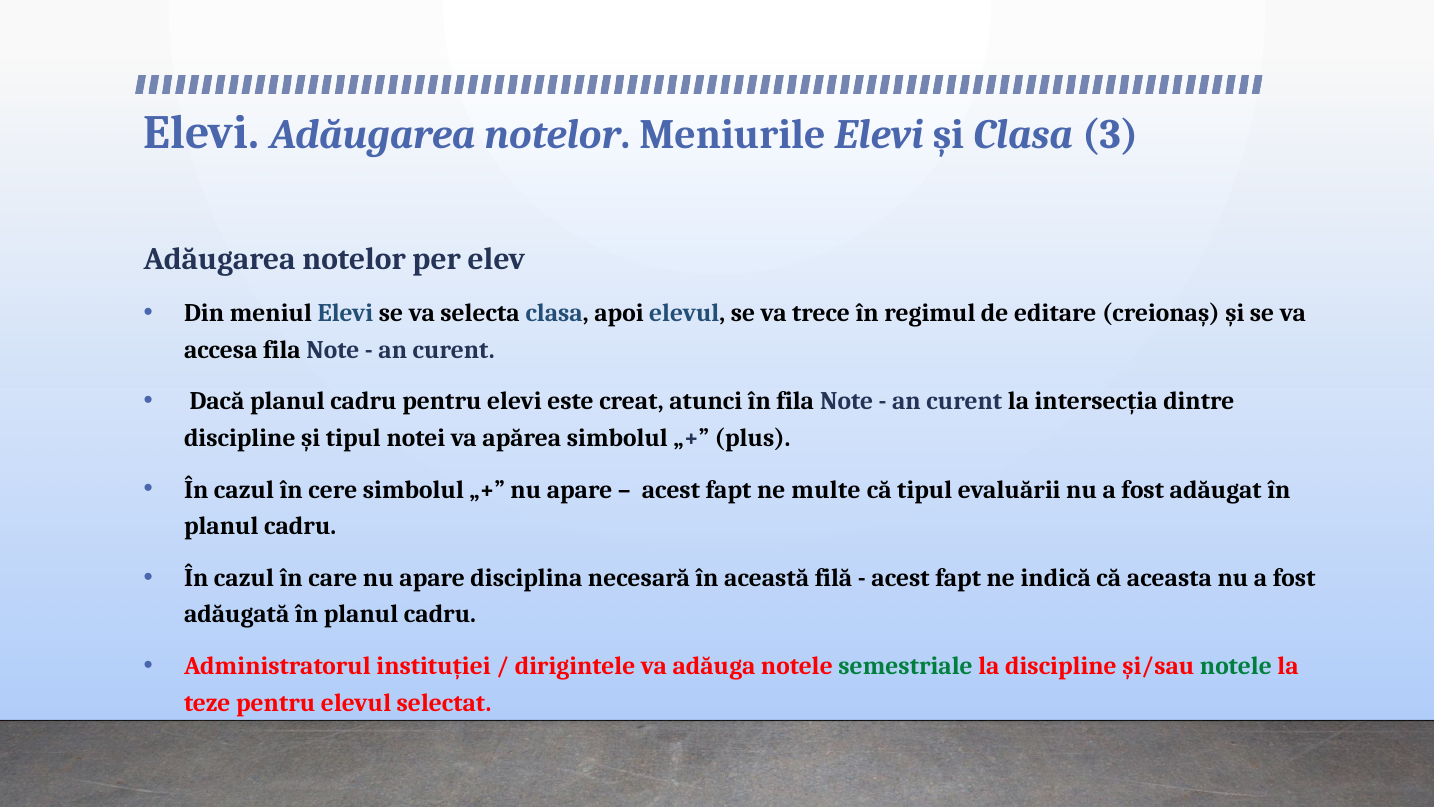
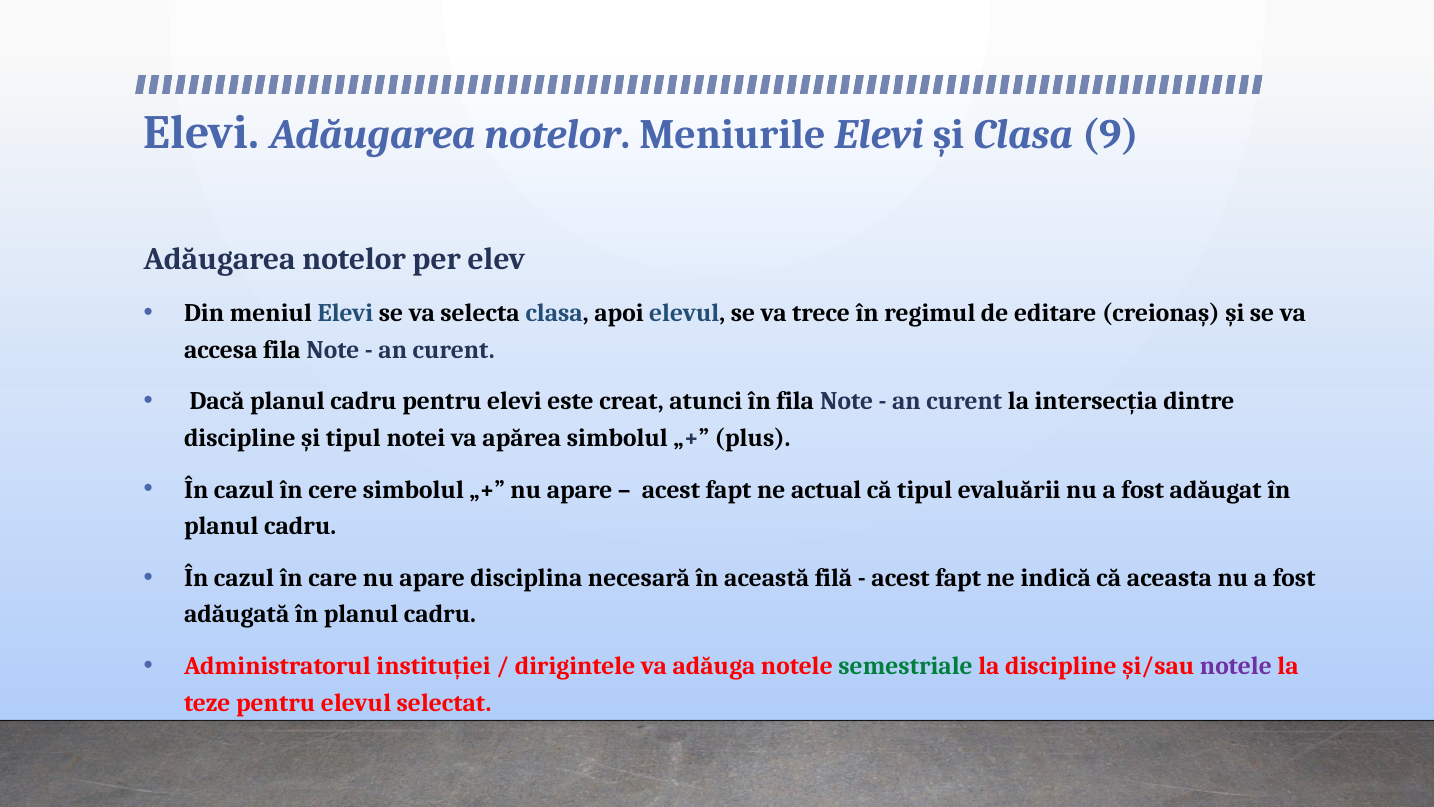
3: 3 -> 9
multe: multe -> actual
notele at (1236, 666) colour: green -> purple
